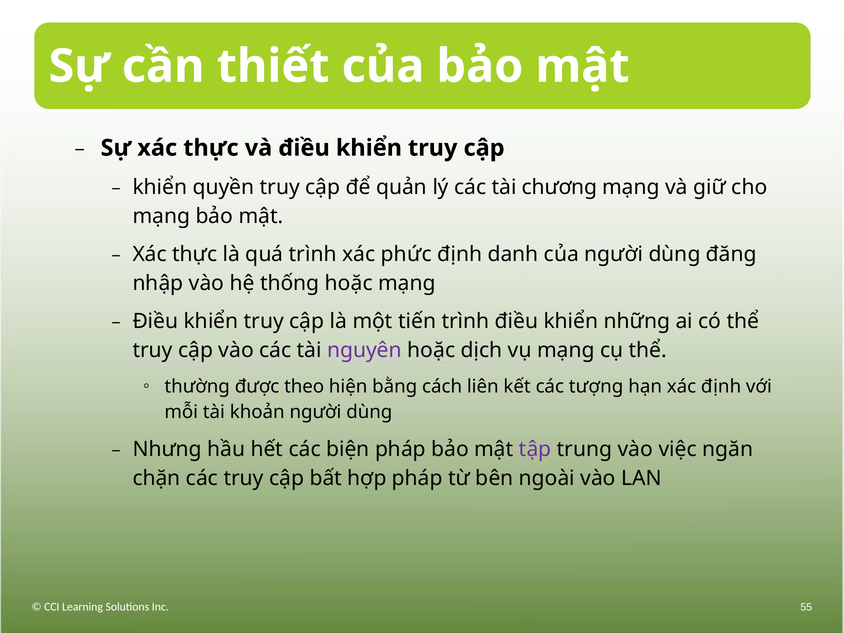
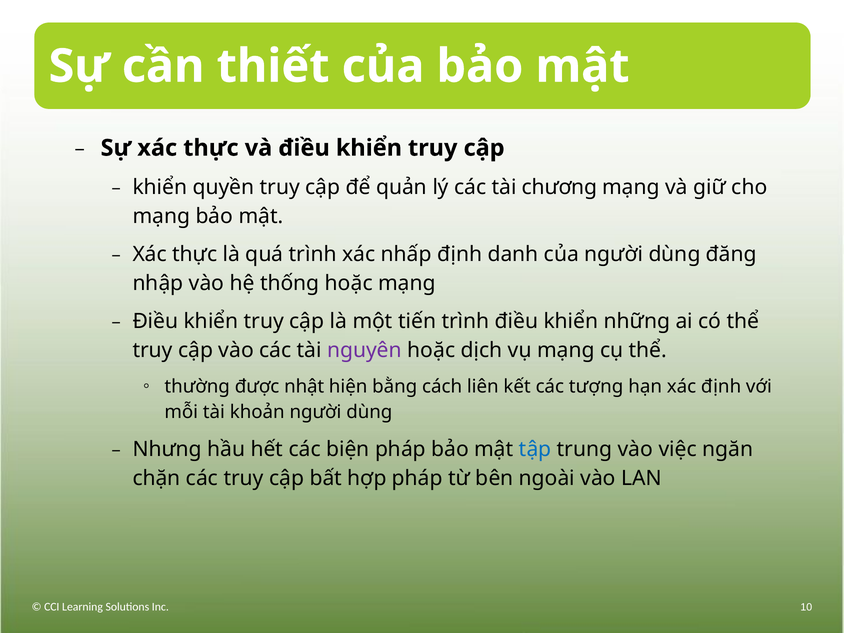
phức: phức -> nhấp
theo: theo -> nhật
tập colour: purple -> blue
55: 55 -> 10
